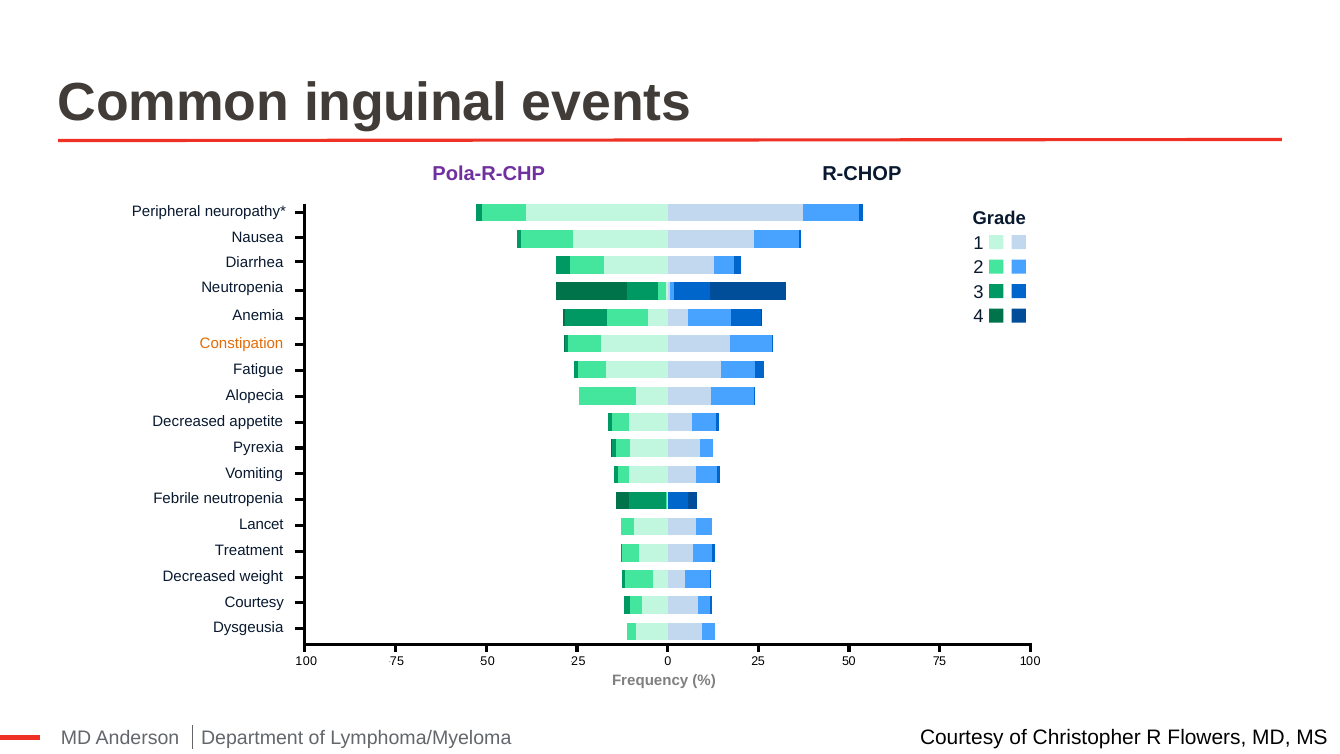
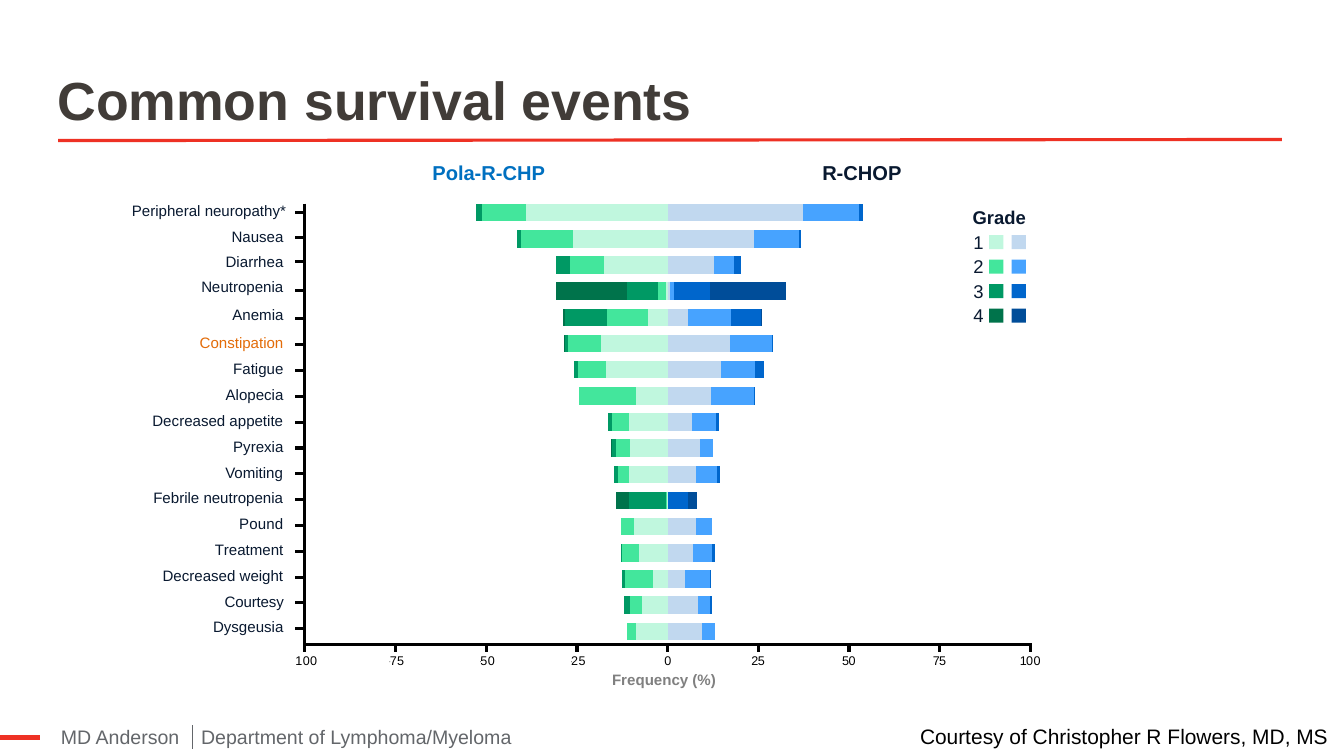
inguinal: inguinal -> survival
Pola-R-CHP colour: purple -> blue
Lancet: Lancet -> Pound
